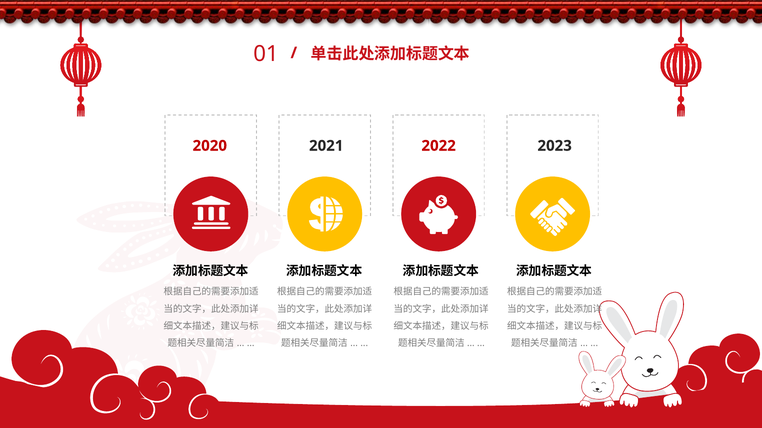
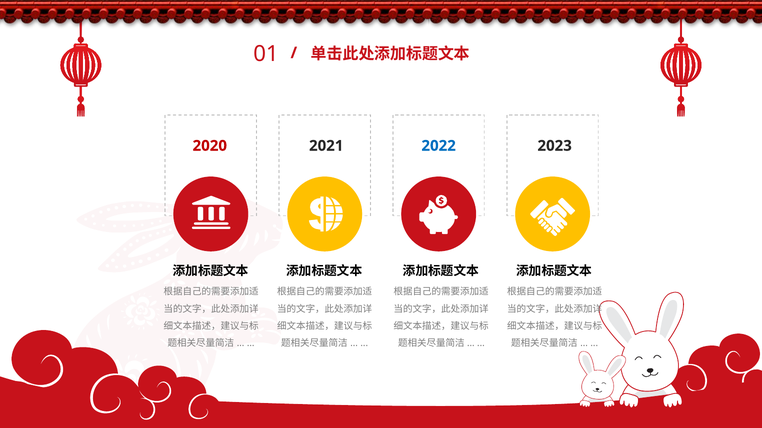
2022 colour: red -> blue
